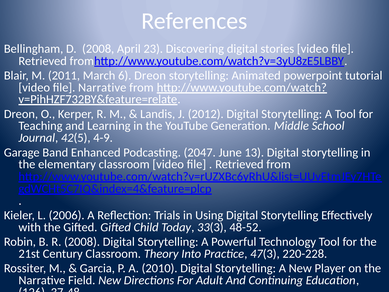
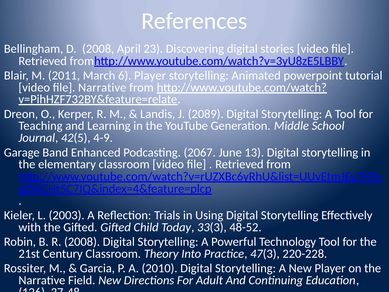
6 Dreon: Dreon -> Player
2012: 2012 -> 2089
2047: 2047 -> 2067
2006: 2006 -> 2003
